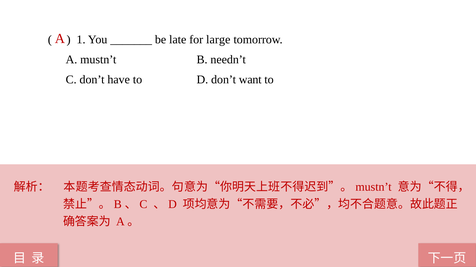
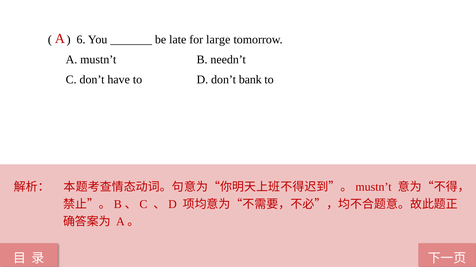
1: 1 -> 6
want: want -> bank
